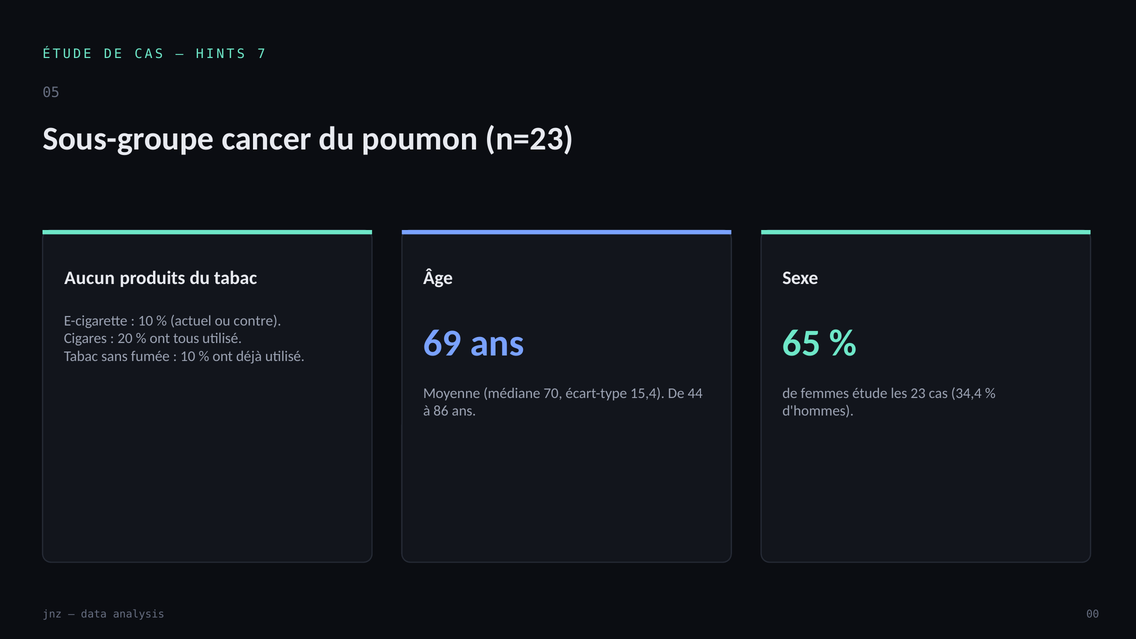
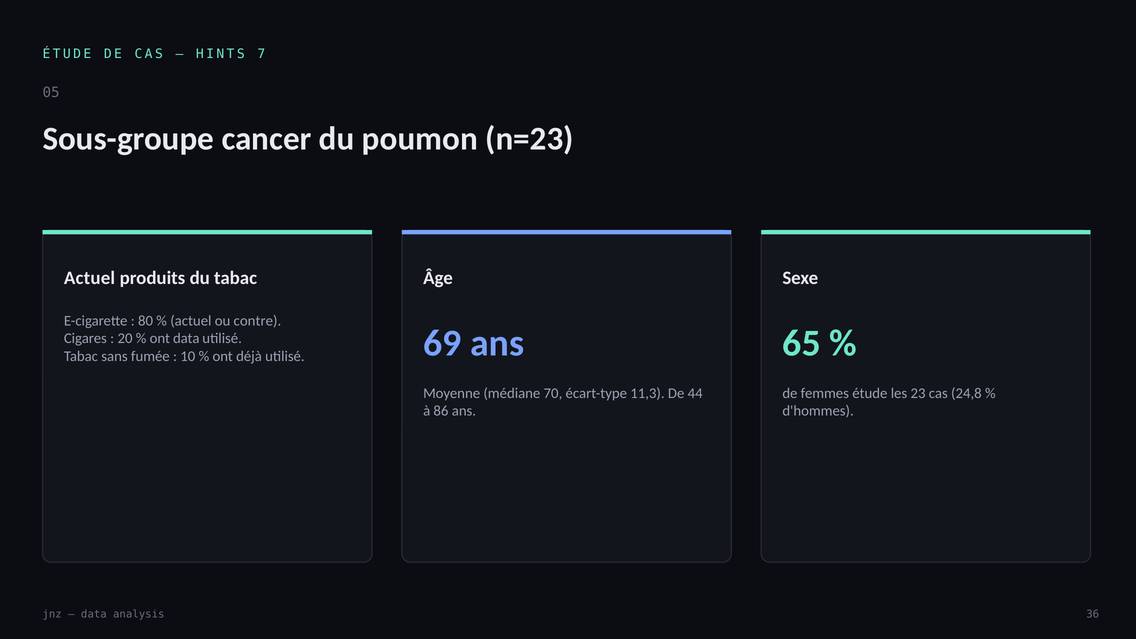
Aucun at (90, 278): Aucun -> Actuel
10 at (146, 321): 10 -> 80
ont tous: tous -> data
15,4: 15,4 -> 11,3
34,4: 34,4 -> 24,8
00: 00 -> 36
